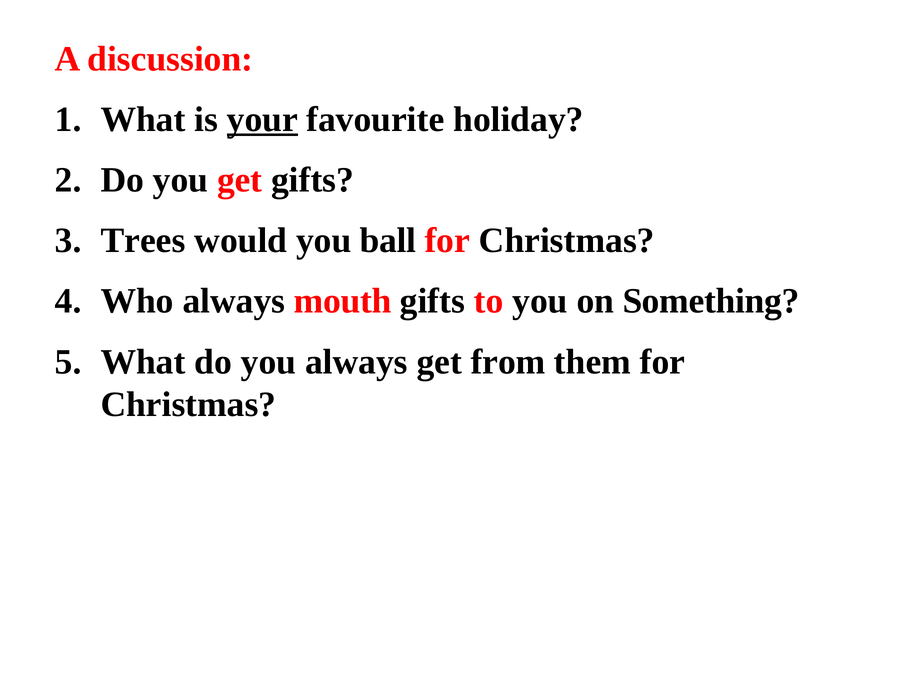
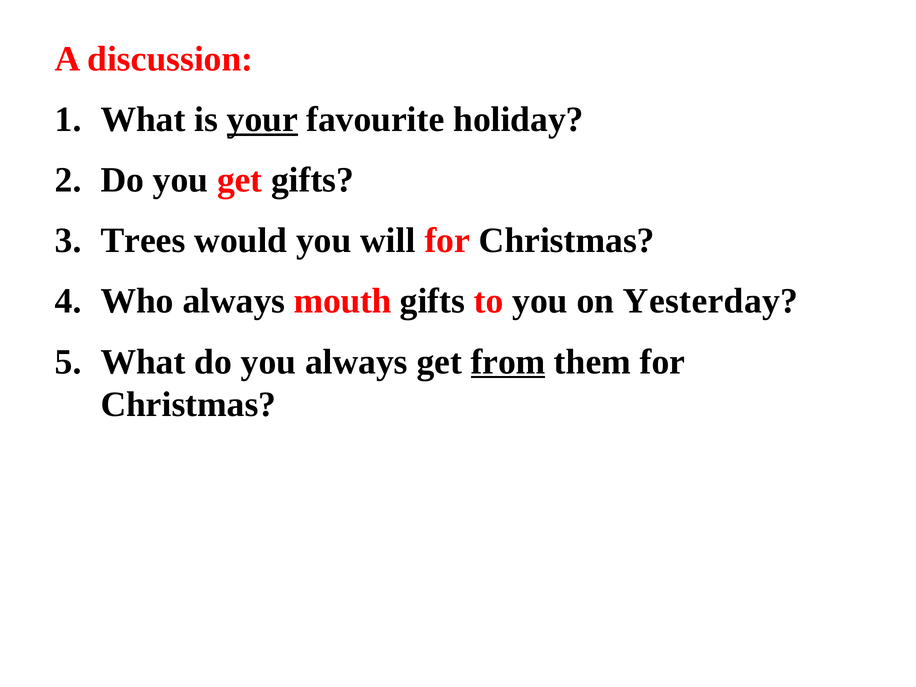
ball: ball -> will
Something: Something -> Yesterday
from underline: none -> present
